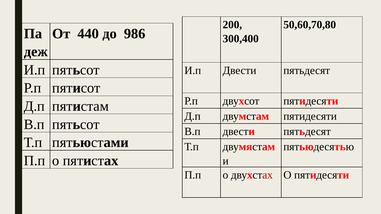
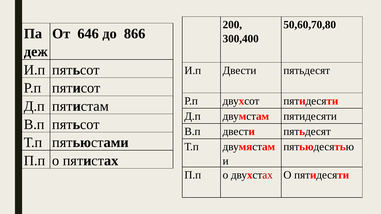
440: 440 -> 646
986: 986 -> 866
